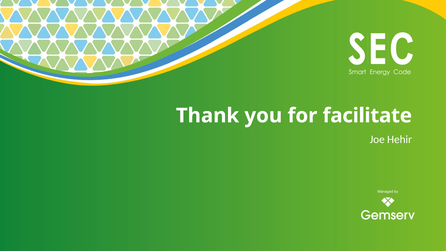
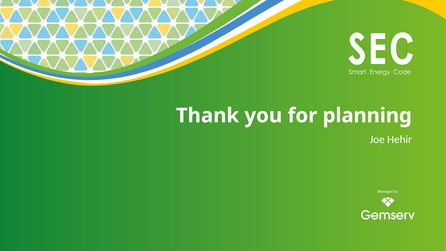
facilitate: facilitate -> planning
